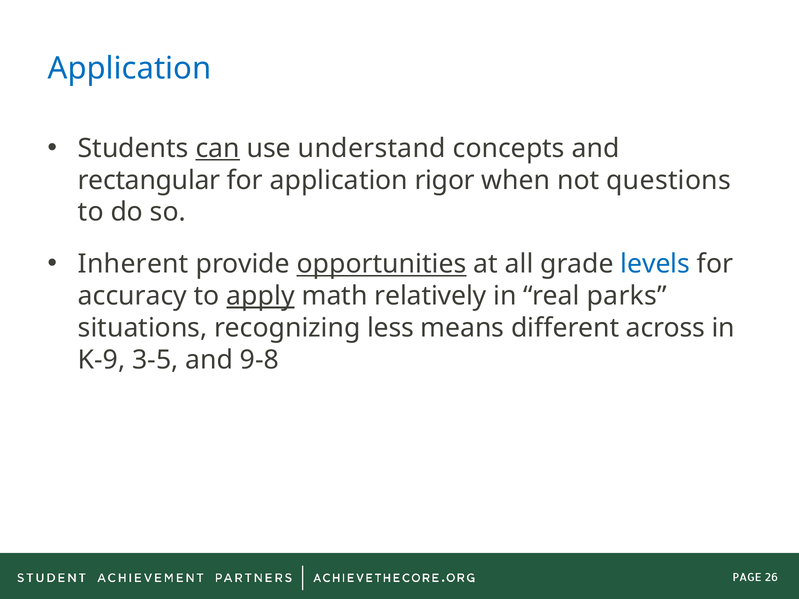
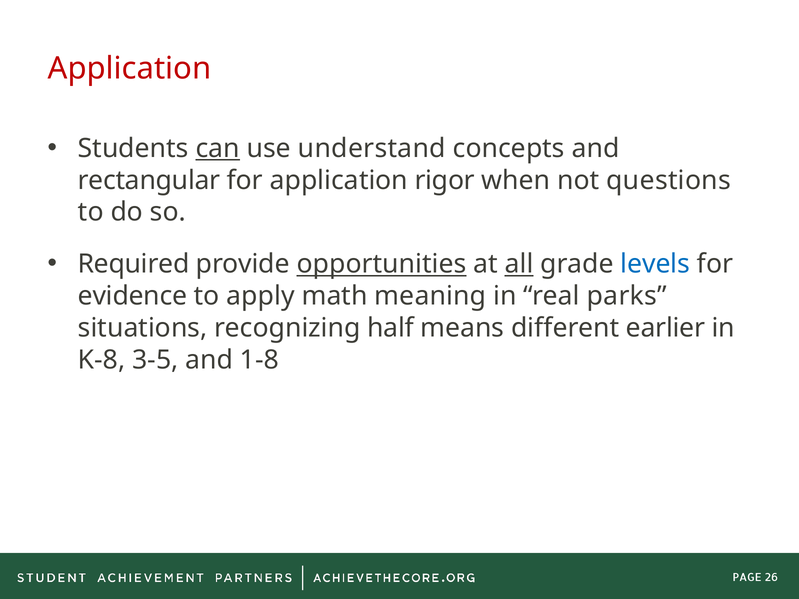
Application at (130, 69) colour: blue -> red
Inherent: Inherent -> Required
all underline: none -> present
accuracy: accuracy -> evidence
apply underline: present -> none
relatively: relatively -> meaning
less: less -> half
across: across -> earlier
K-9: K-9 -> K-8
9-8: 9-8 -> 1-8
